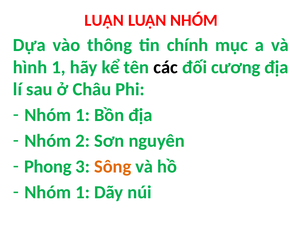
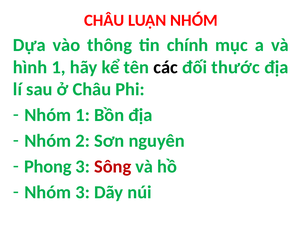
LUẬN at (104, 20): LUẬN -> CHÂU
cương: cương -> thước
Sông colour: orange -> red
1 at (83, 193): 1 -> 3
